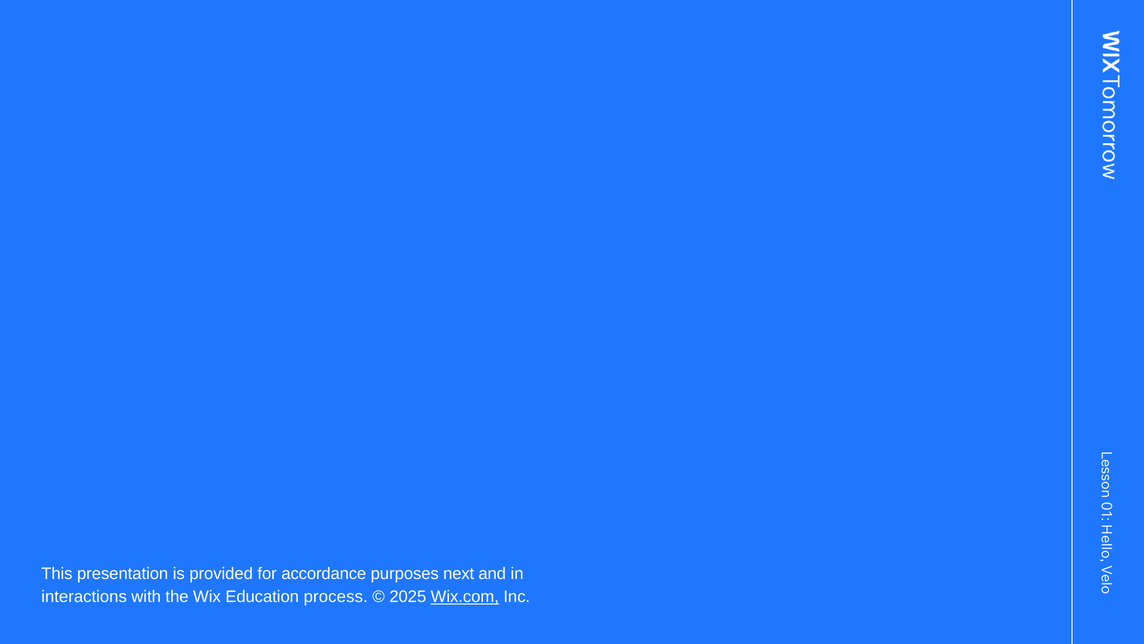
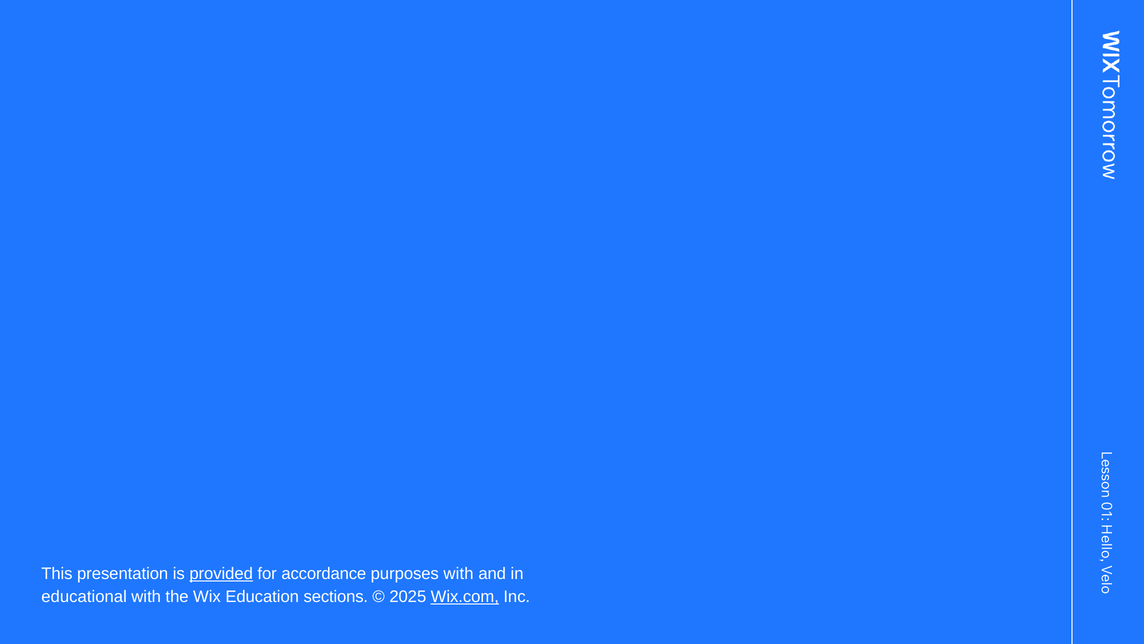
provided underline: none -> present
purposes next: next -> with
interactions: interactions -> educational
process: process -> sections
